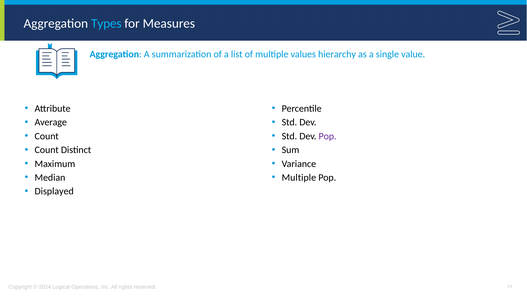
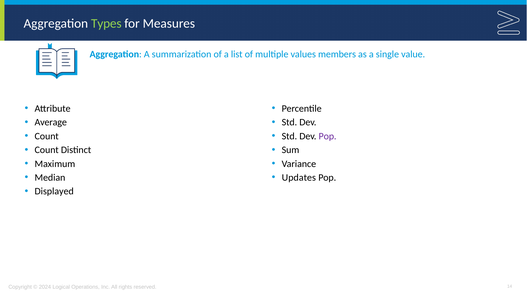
Types colour: light blue -> light green
hierarchy: hierarchy -> members
Multiple at (299, 178): Multiple -> Updates
